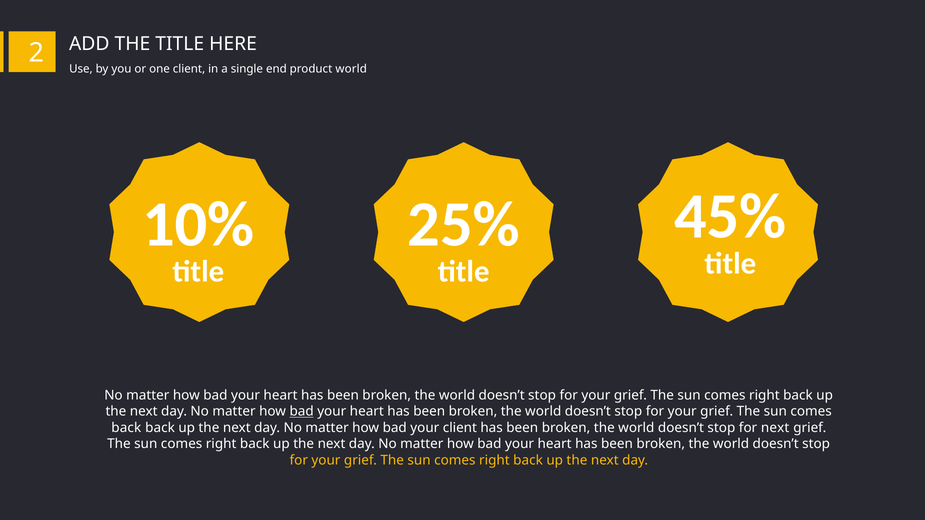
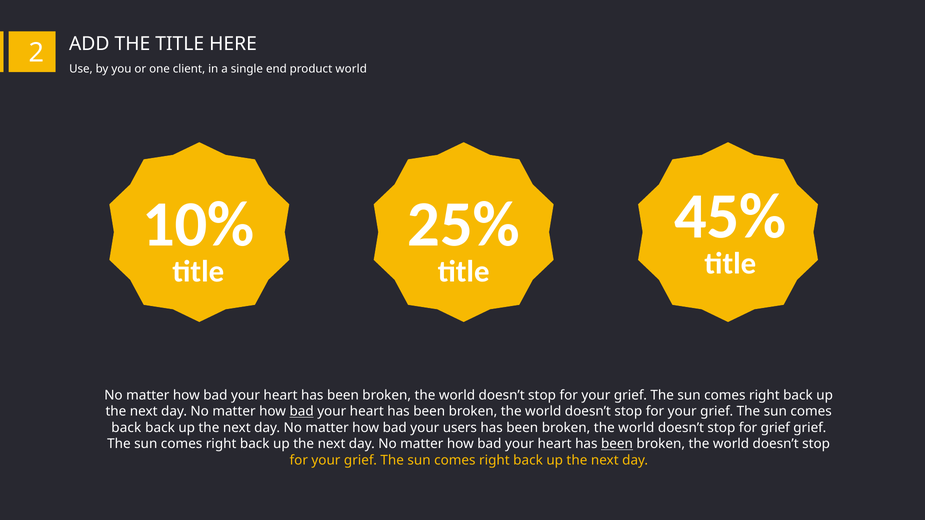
your client: client -> users
for next: next -> grief
been at (617, 444) underline: none -> present
